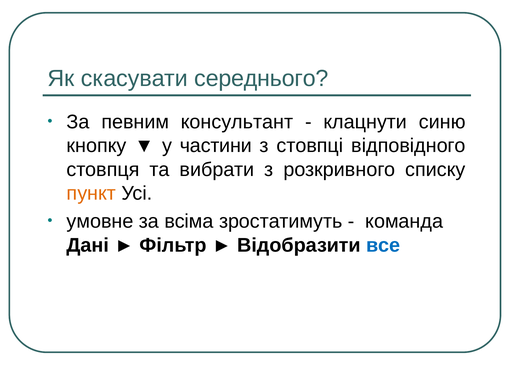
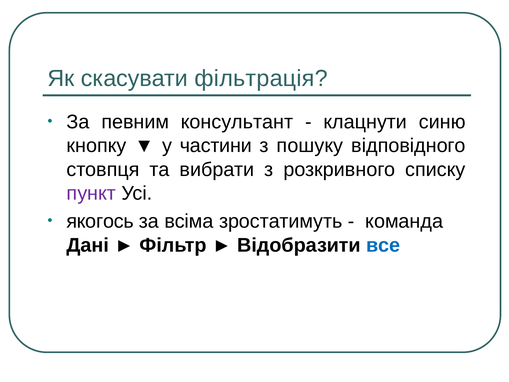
середнього: середнього -> фільтрація
стовпці: стовпці -> пошуку
пункт colour: orange -> purple
умовне: умовне -> якогось
